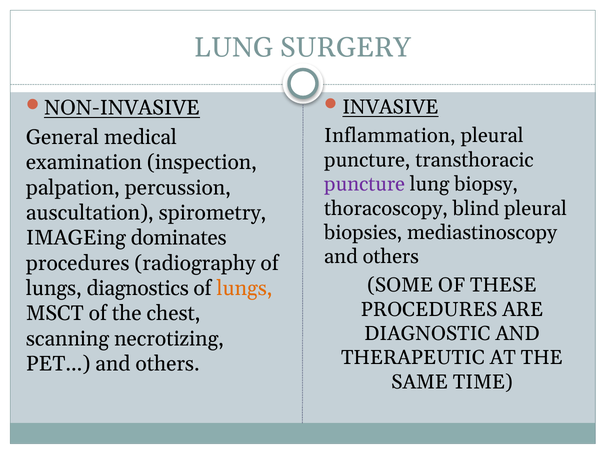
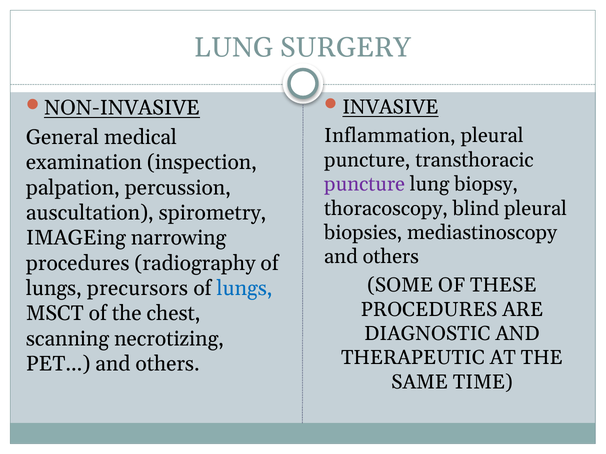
dominates: dominates -> narrowing
diagnostics: diagnostics -> precursors
lungs at (245, 289) colour: orange -> blue
